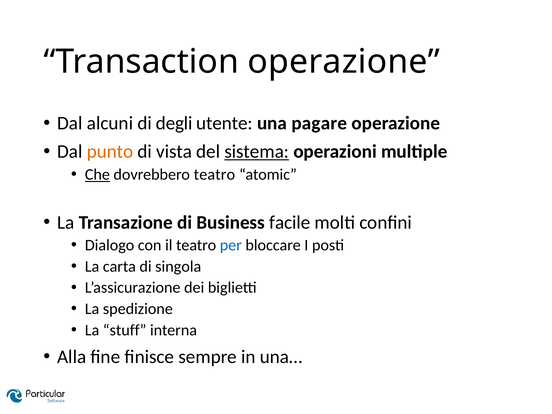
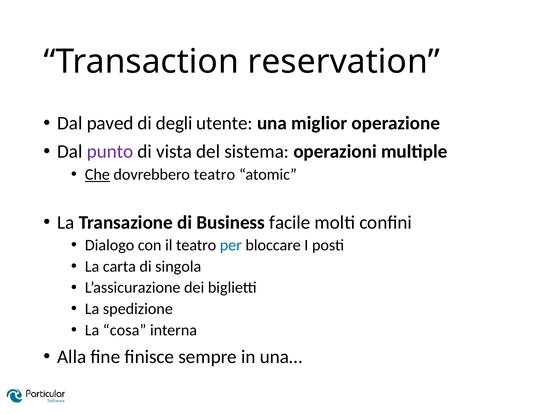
Transaction operazione: operazione -> reservation
alcuni: alcuni -> paved
pagare: pagare -> miglior
punto colour: orange -> purple
sistema underline: present -> none
stuff: stuff -> cosa
